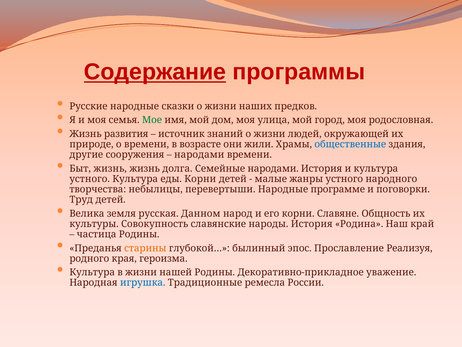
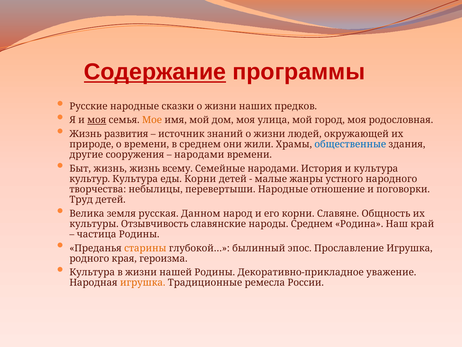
моя at (97, 120) underline: none -> present
Мое colour: green -> orange
в возрасте: возрасте -> среднем
долга: долга -> всему
устного at (90, 179): устного -> культур
программе: программе -> отношение
Совокупность: Совокупность -> Отзывчивость
народы История: История -> Среднем
Прославление Реализуя: Реализуя -> Игрушка
игрушка at (143, 282) colour: blue -> orange
